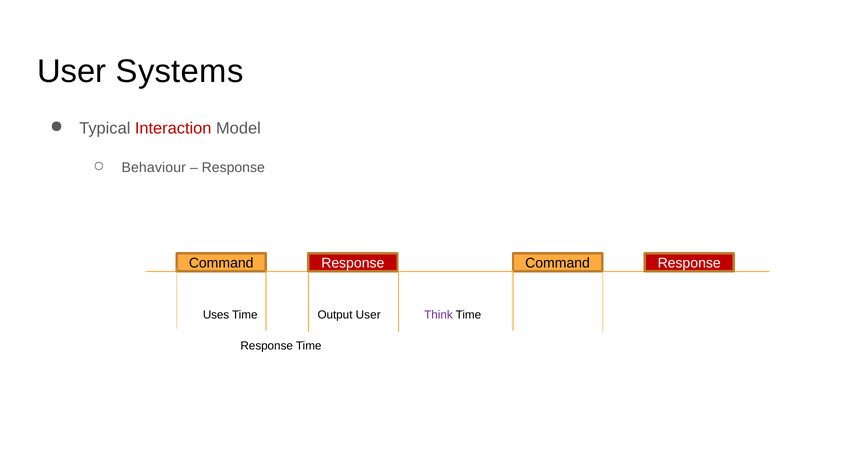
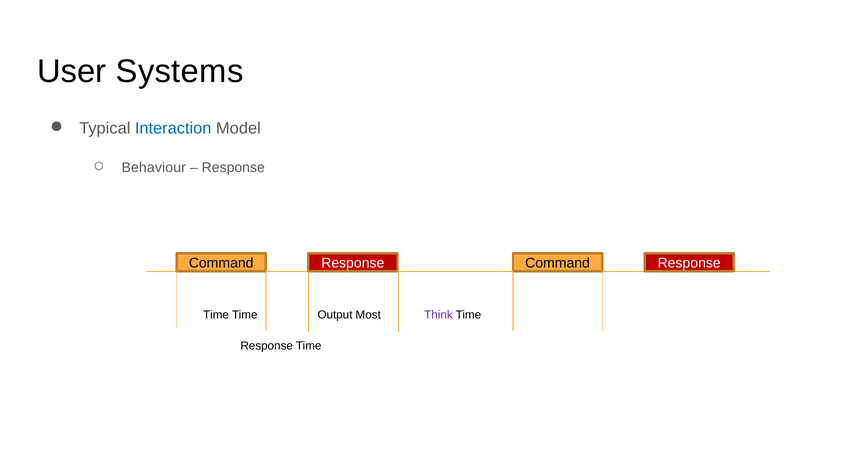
Interaction colour: red -> blue
Uses at (216, 315): Uses -> Time
Output User: User -> Most
